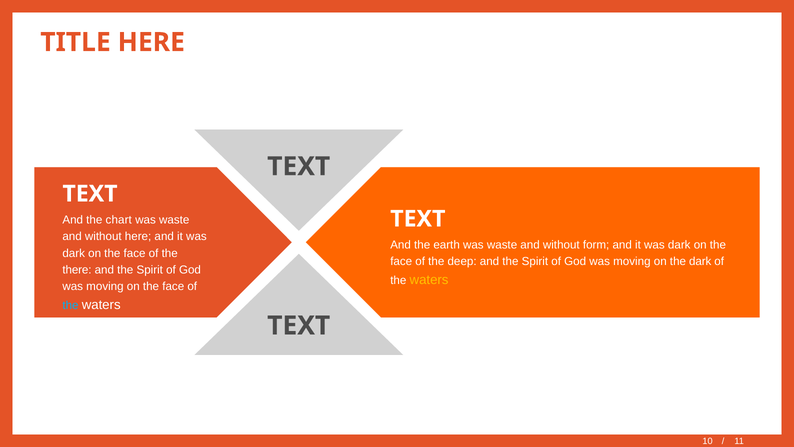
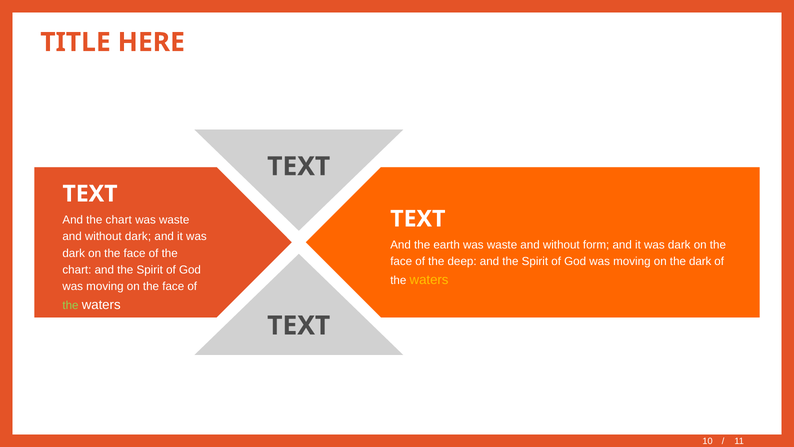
without here: here -> dark
there at (77, 270): there -> chart
the at (70, 305) colour: light blue -> light green
